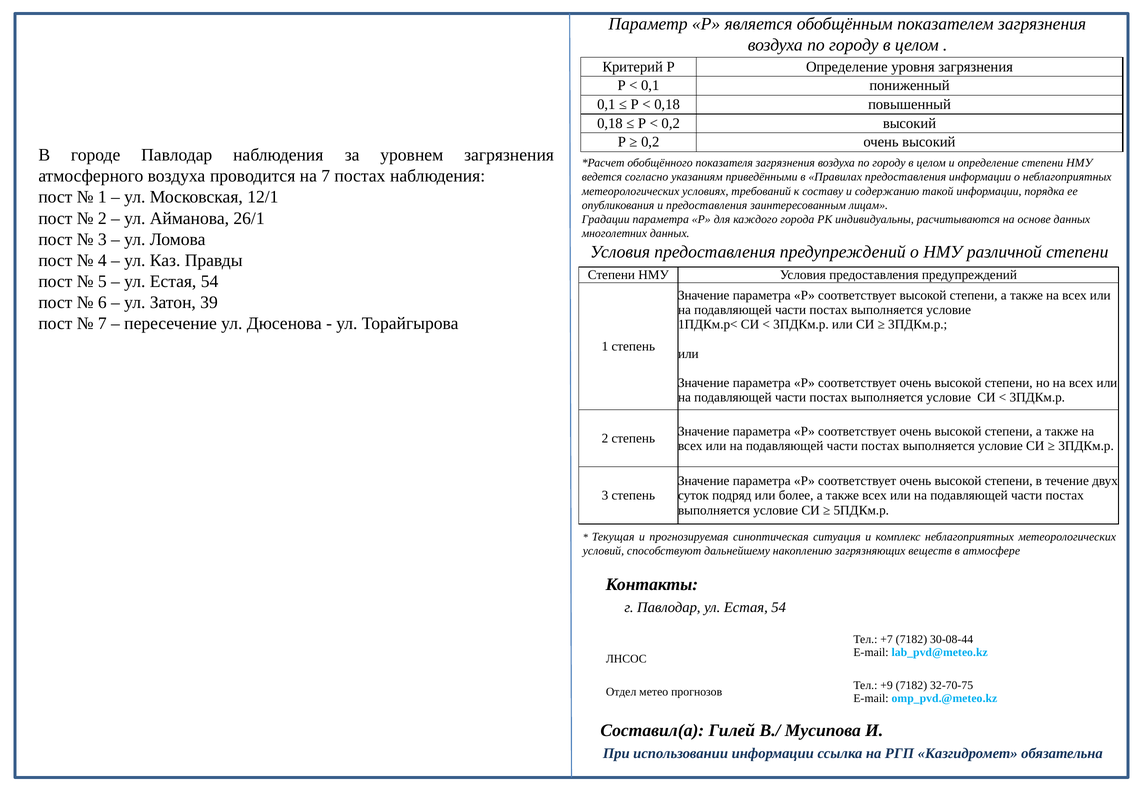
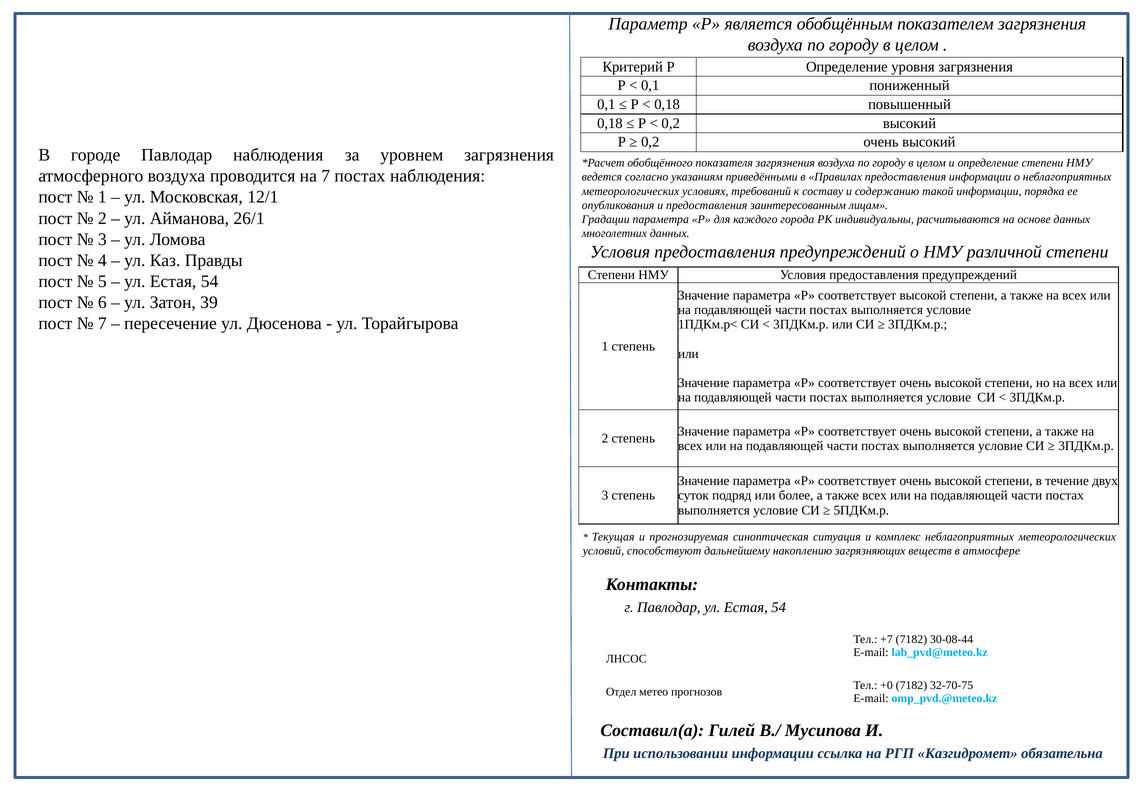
+9: +9 -> +0
